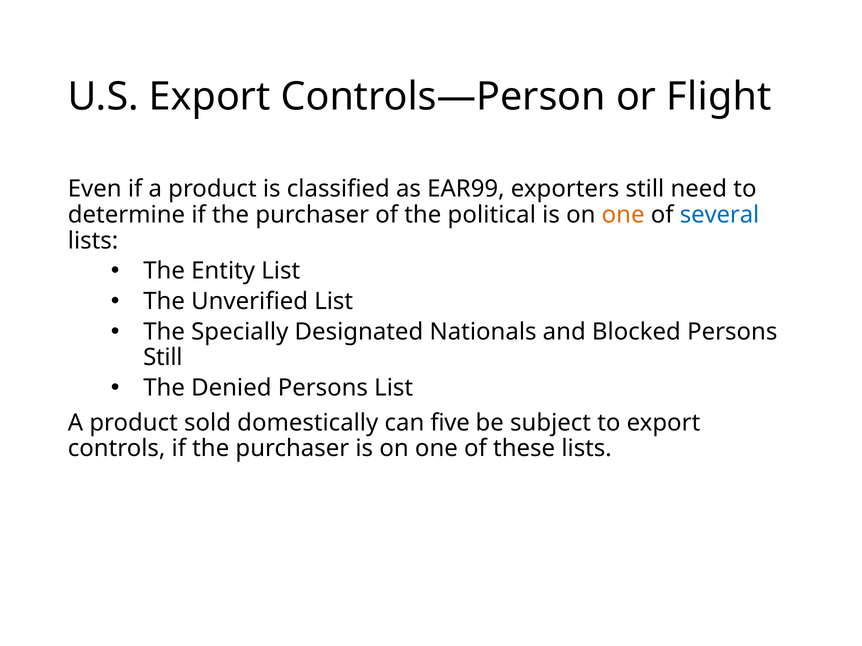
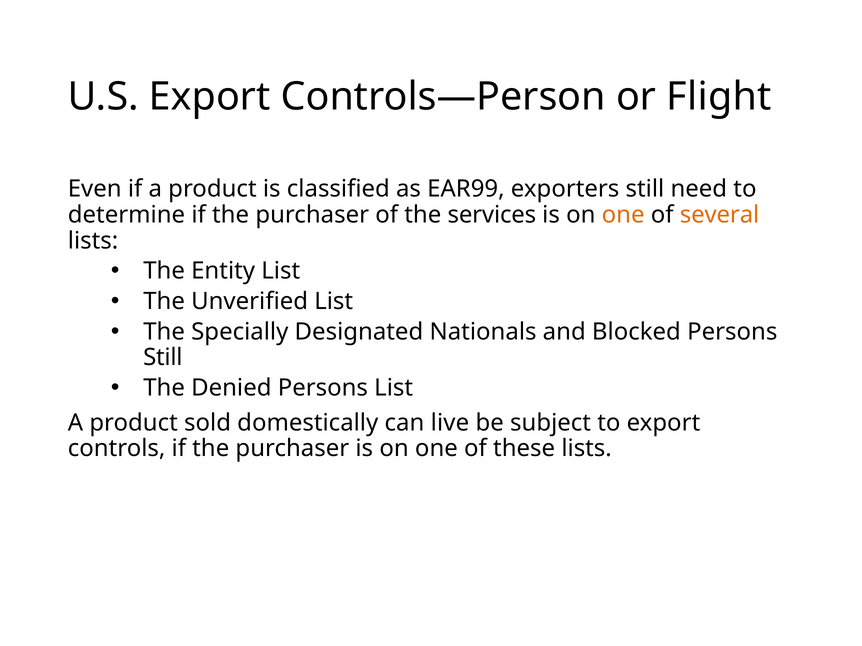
political: political -> services
several colour: blue -> orange
five: five -> live
